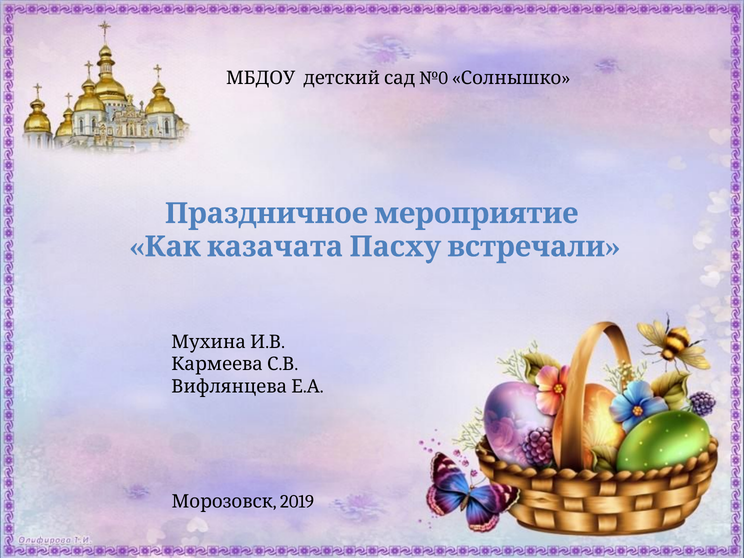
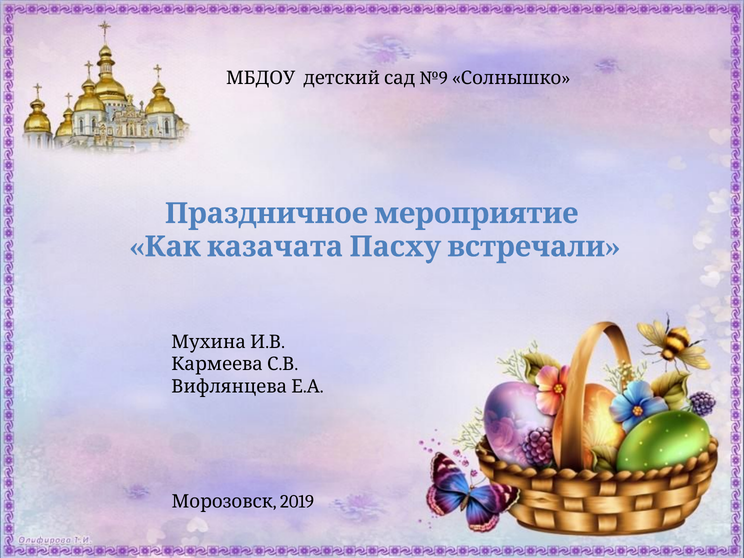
№0: №0 -> №9
